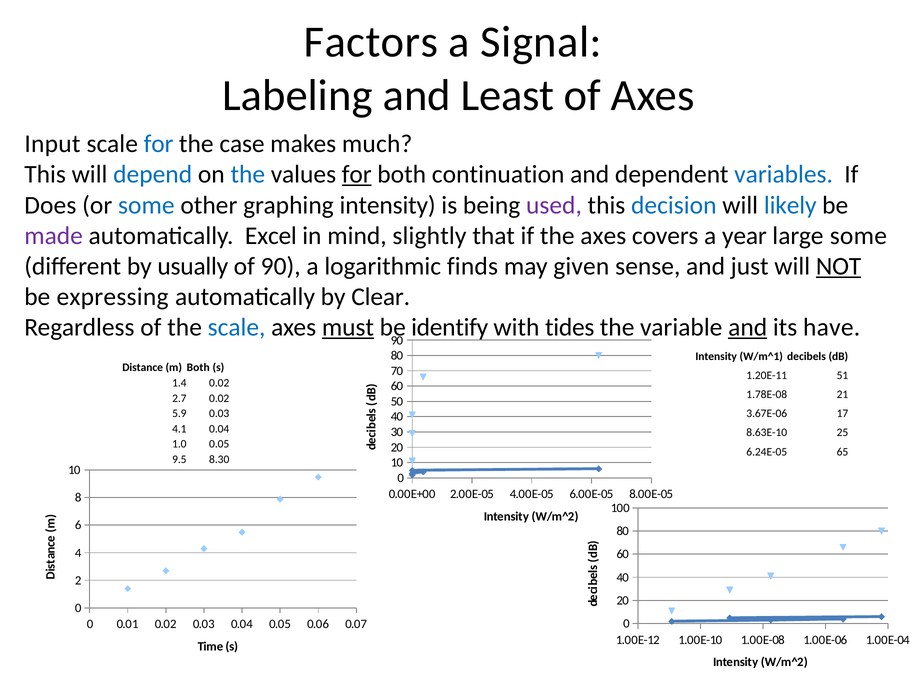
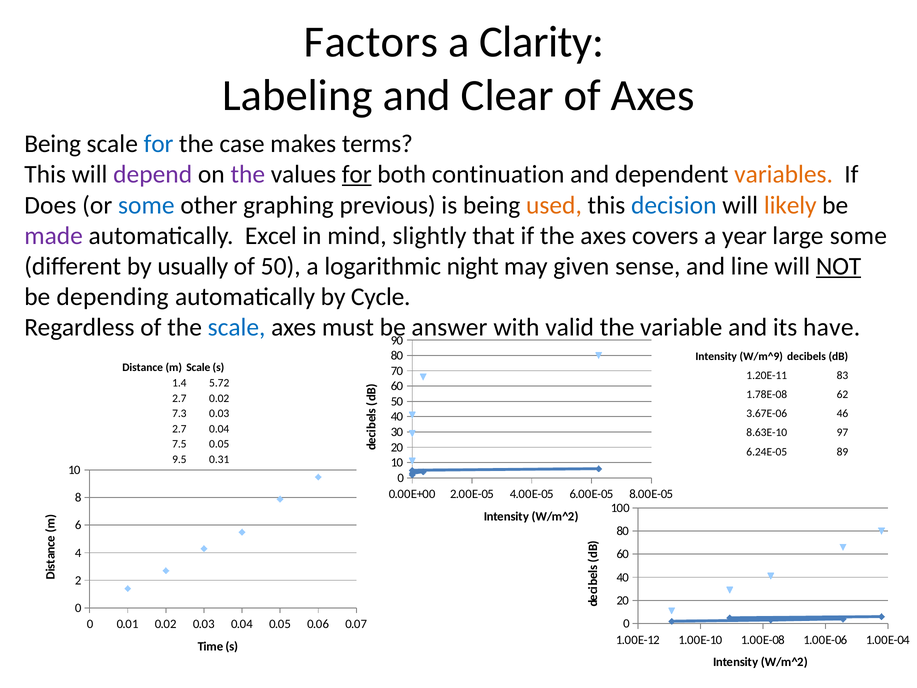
Signal: Signal -> Clarity
Least: Least -> Clear
Input at (52, 144): Input -> Being
much: much -> terms
depend colour: blue -> purple
the at (248, 174) colour: blue -> purple
variables colour: blue -> orange
graphing intensity: intensity -> previous
used colour: purple -> orange
likely colour: blue -> orange
of 90: 90 -> 50
finds: finds -> night
just: just -> line
expressing: expressing -> depending
Clear: Clear -> Cycle
must underline: present -> none
identify: identify -> answer
tides: tides -> valid
and at (748, 327) underline: present -> none
W/m^1: W/m^1 -> W/m^9
m Both: Both -> Scale
51: 51 -> 83
1.4 0.02: 0.02 -> 5.72
21: 21 -> 62
5.9: 5.9 -> 7.3
17: 17 -> 46
4.1 at (179, 429): 4.1 -> 2.7
25: 25 -> 97
1.0: 1.0 -> 7.5
65: 65 -> 89
8.30: 8.30 -> 0.31
